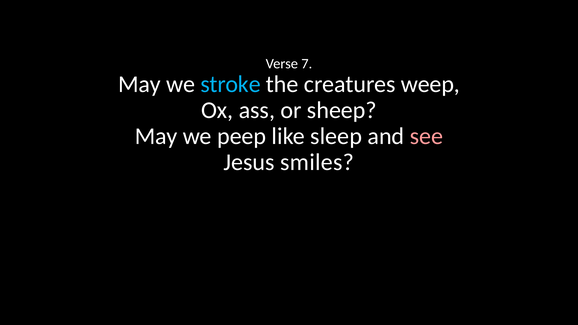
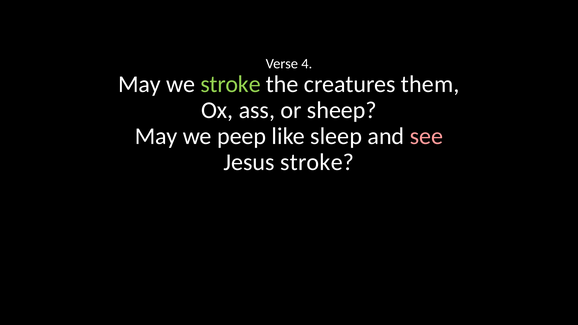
7: 7 -> 4
stroke at (231, 84) colour: light blue -> light green
weep: weep -> them
Jesus smiles: smiles -> stroke
